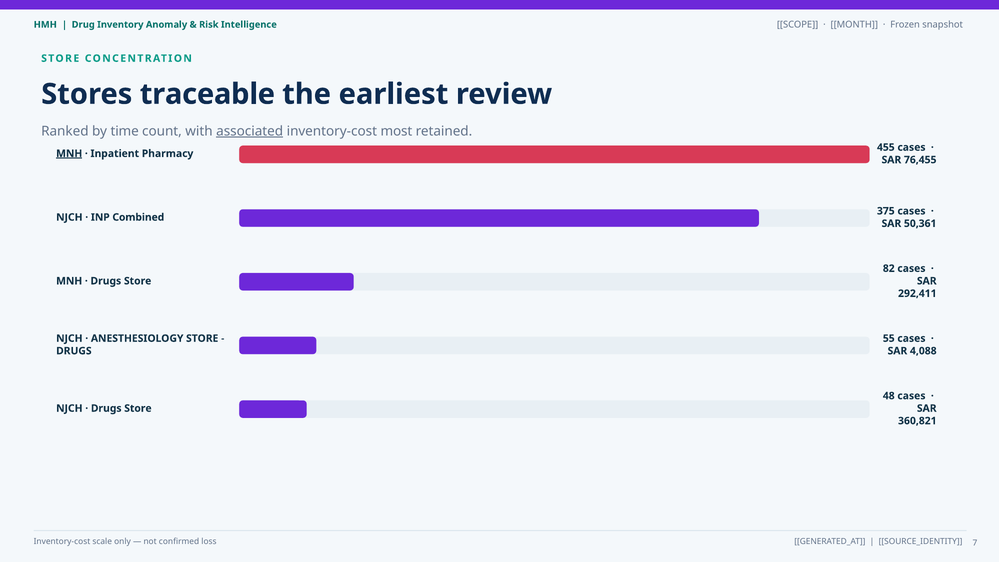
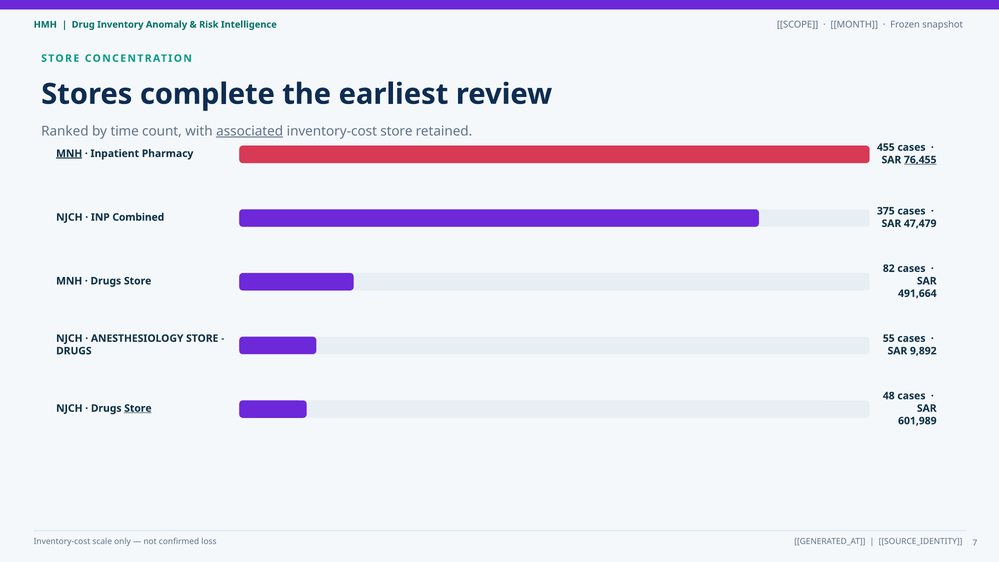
traceable: traceable -> complete
inventory-cost most: most -> store
76,455 underline: none -> present
50,361: 50,361 -> 47,479
292,411: 292,411 -> 491,664
4,088: 4,088 -> 9,892
Store at (138, 408) underline: none -> present
360,821: 360,821 -> 601,989
